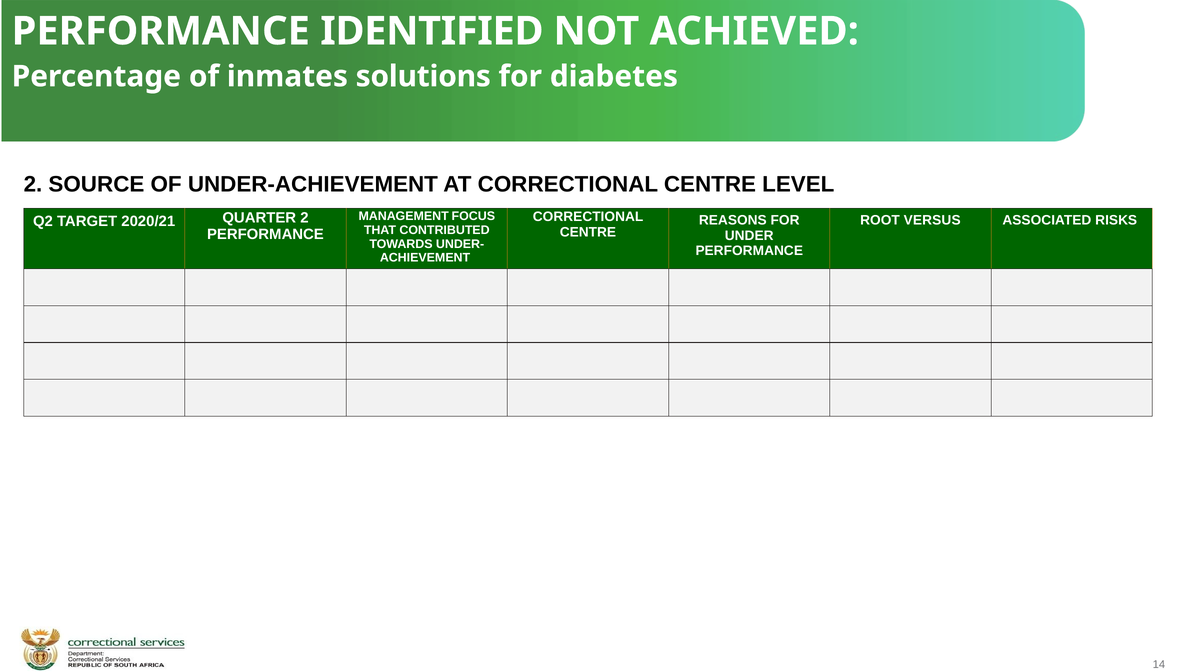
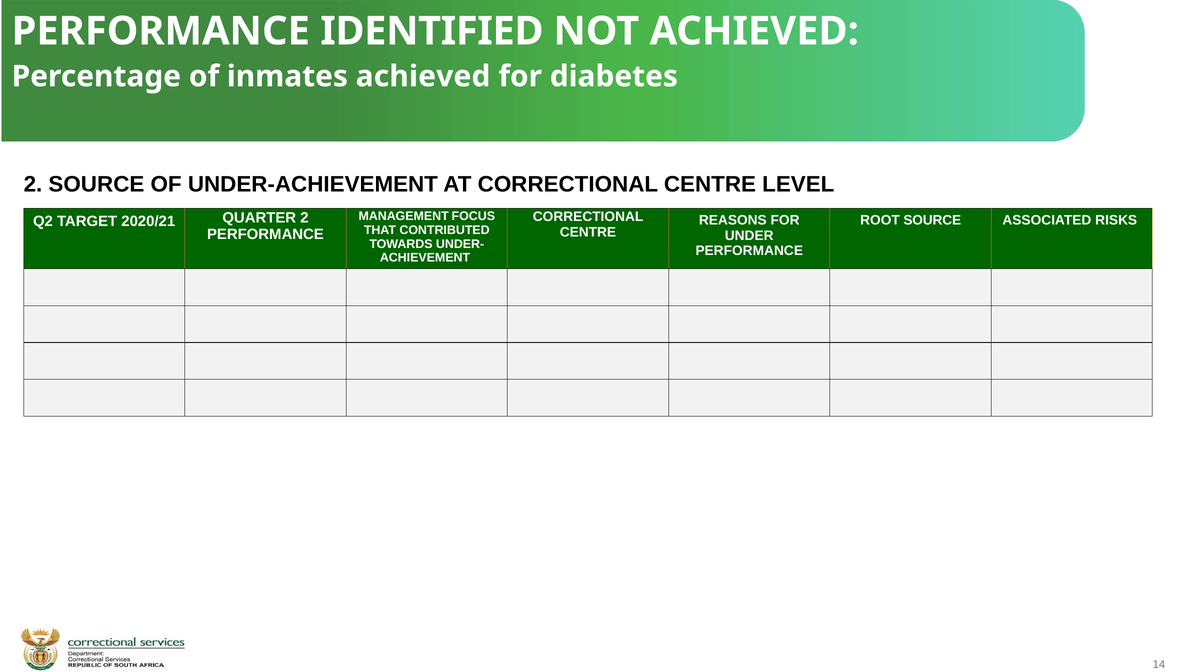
inmates solutions: solutions -> achieved
ROOT VERSUS: VERSUS -> SOURCE
